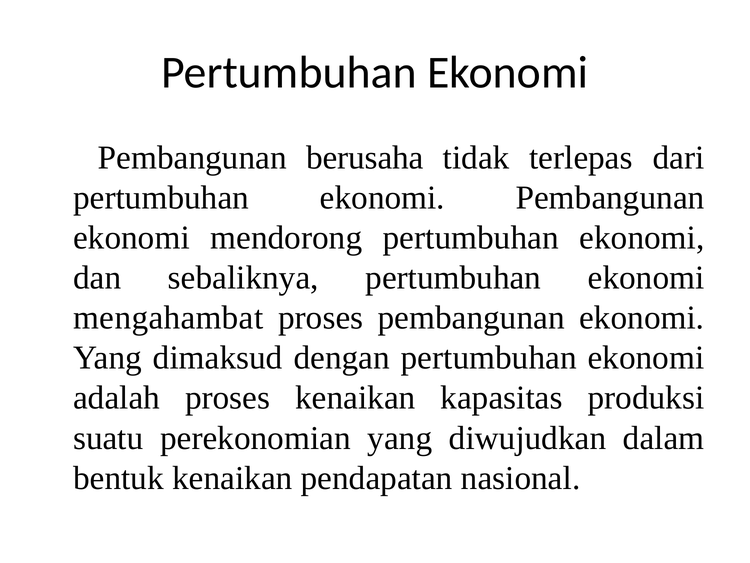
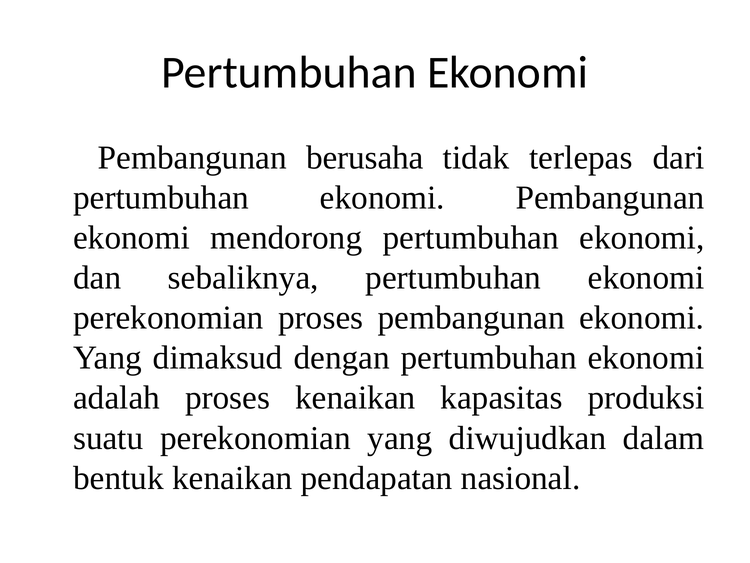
mengahambat at (168, 318): mengahambat -> perekonomian
